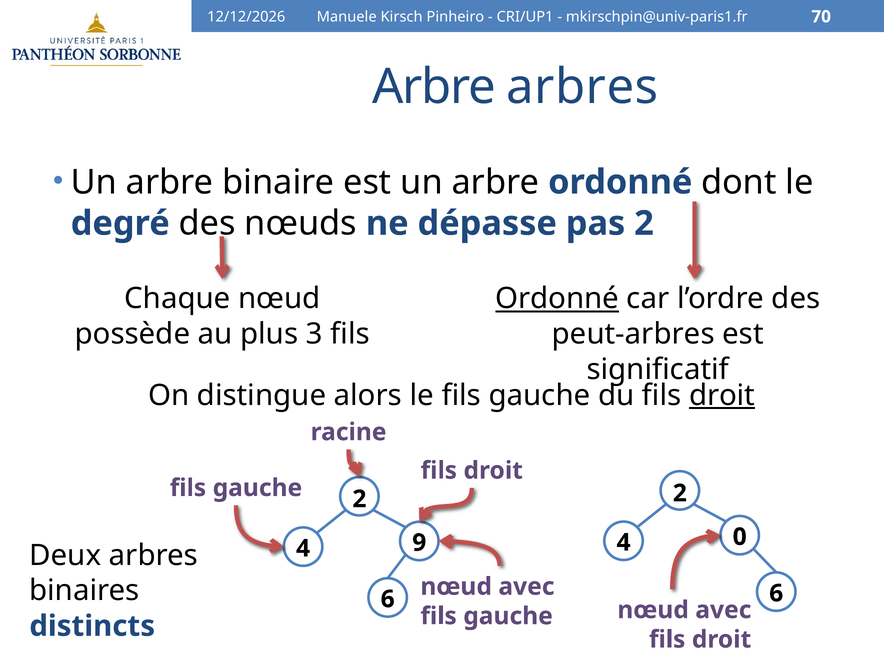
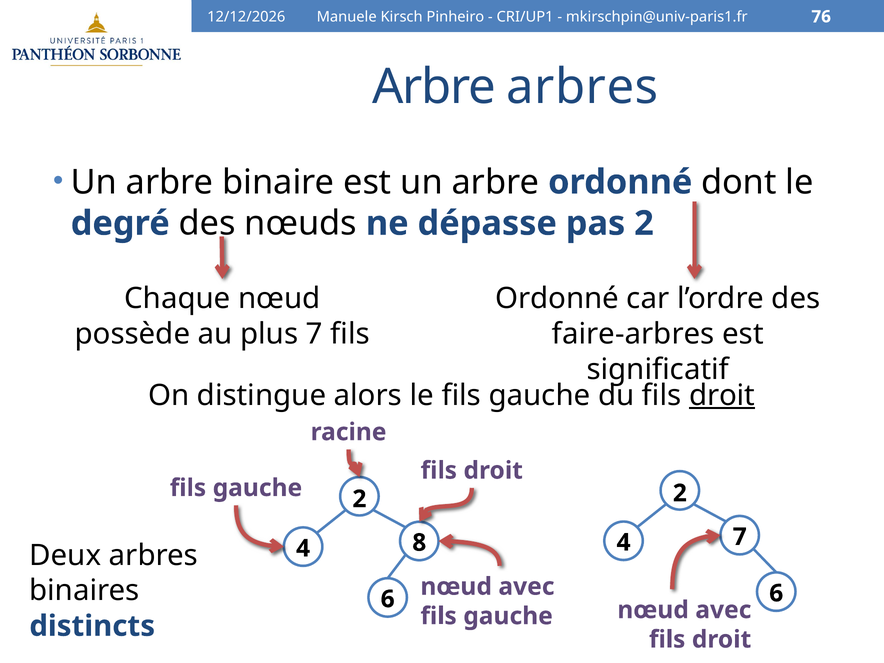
70: 70 -> 76
Ordonné at (557, 299) underline: present -> none
plus 3: 3 -> 7
peut-arbres: peut-arbres -> faire-arbres
4 0: 0 -> 7
9: 9 -> 8
